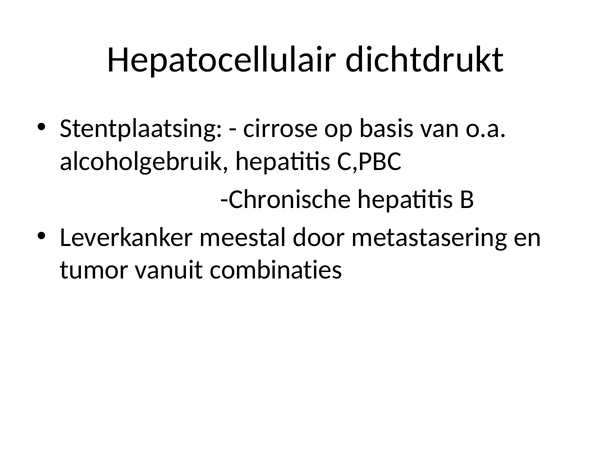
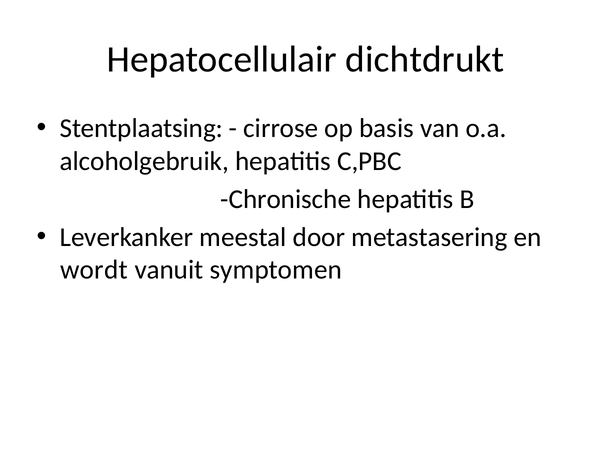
tumor: tumor -> wordt
combinaties: combinaties -> symptomen
